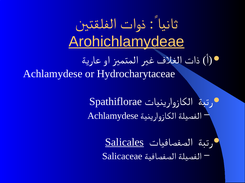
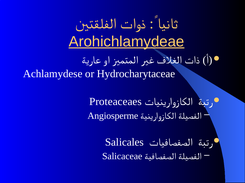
Spathiflorae: Spathiflorae -> Proteaceaes
Achlamydese at (113, 116): Achlamydese -> Angiosperme
Salicales underline: present -> none
